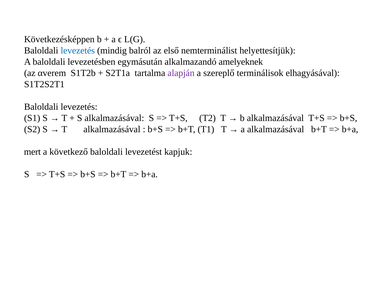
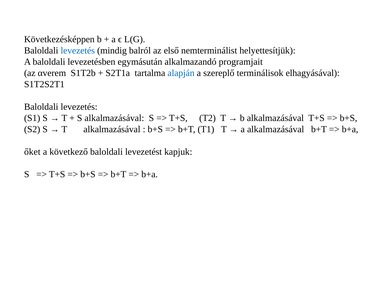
amelyeknek: amelyeknek -> programjait
alapján colour: purple -> blue
mert: mert -> őket
